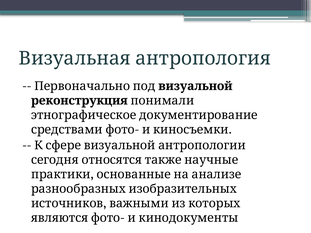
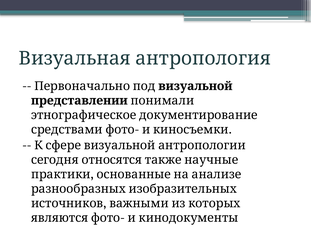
реконструкция: реконструкция -> представлении
